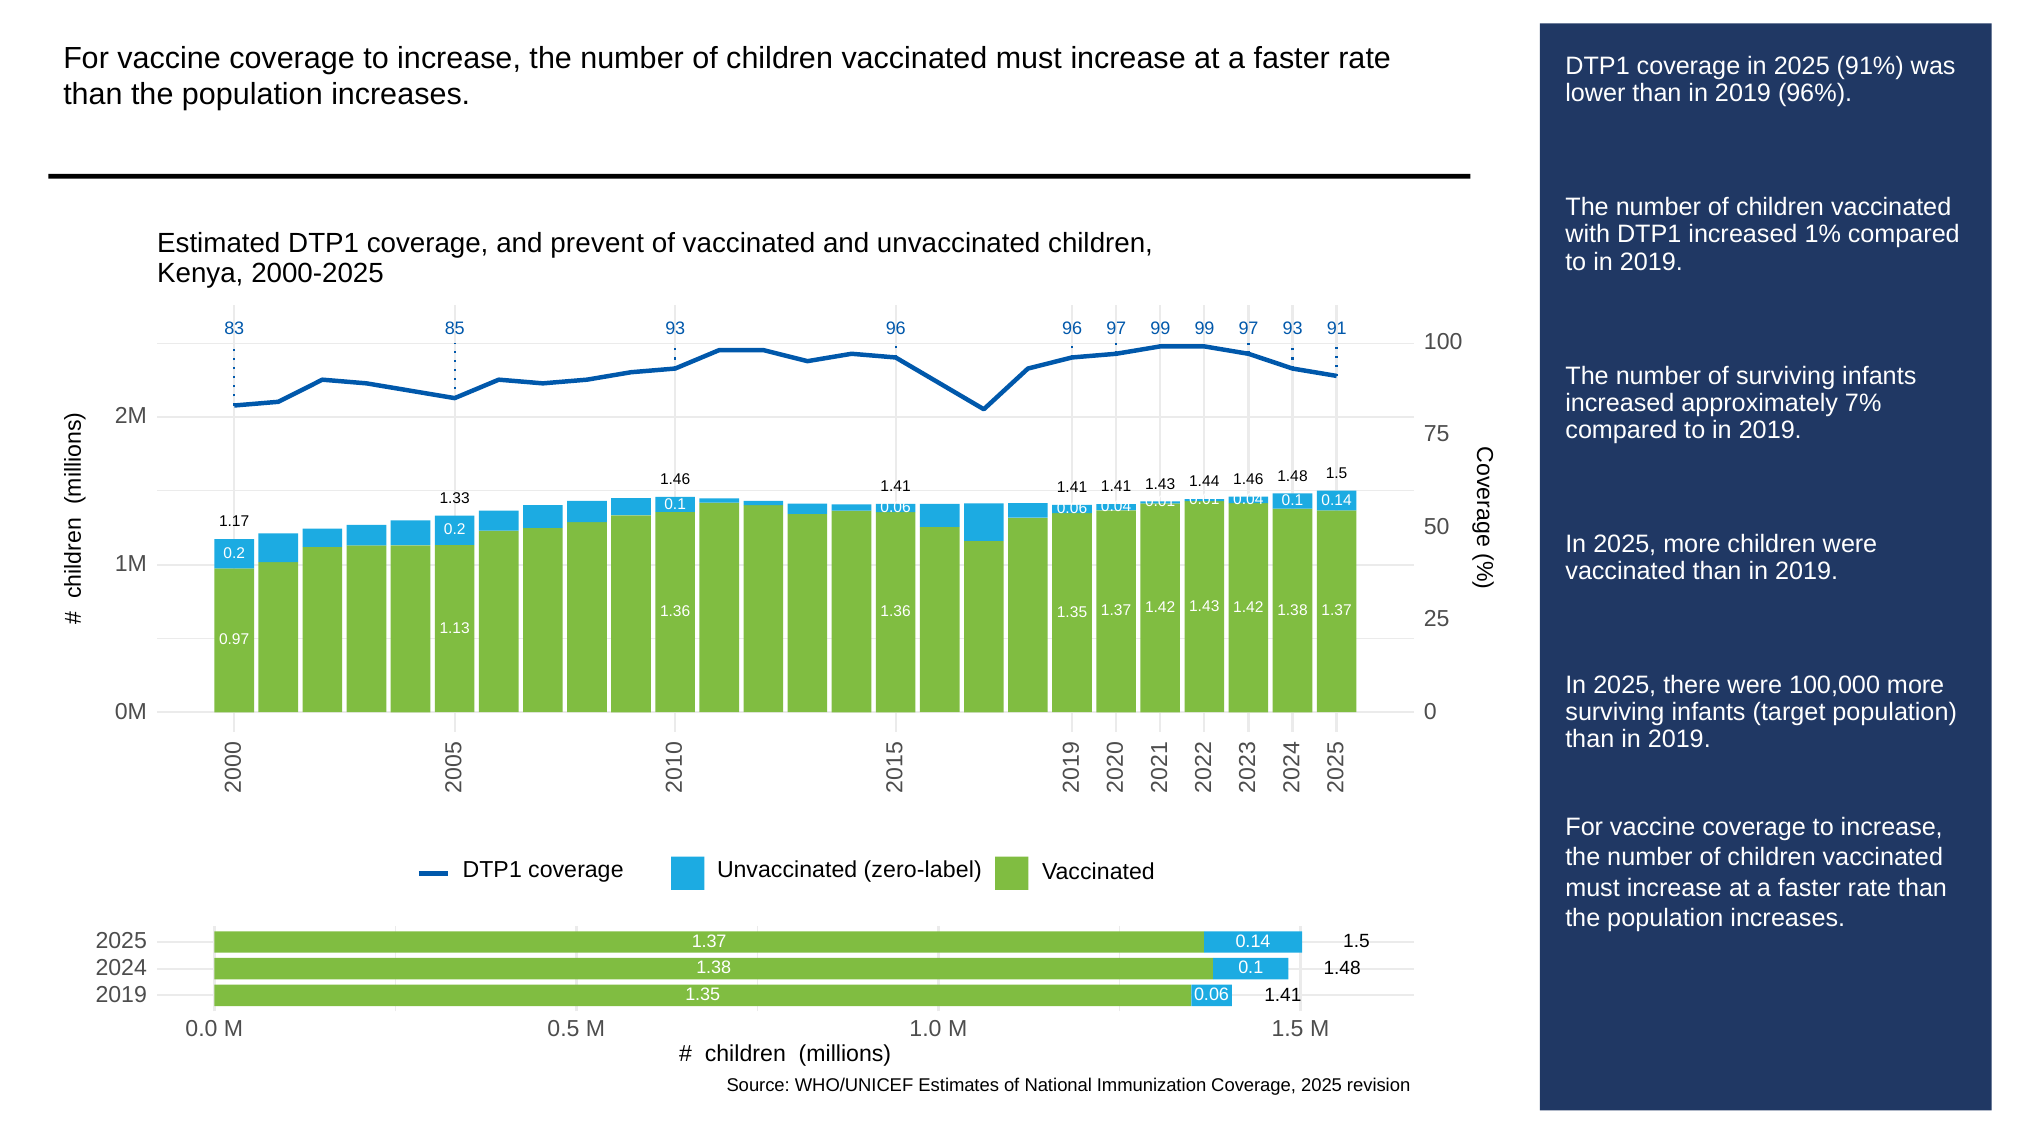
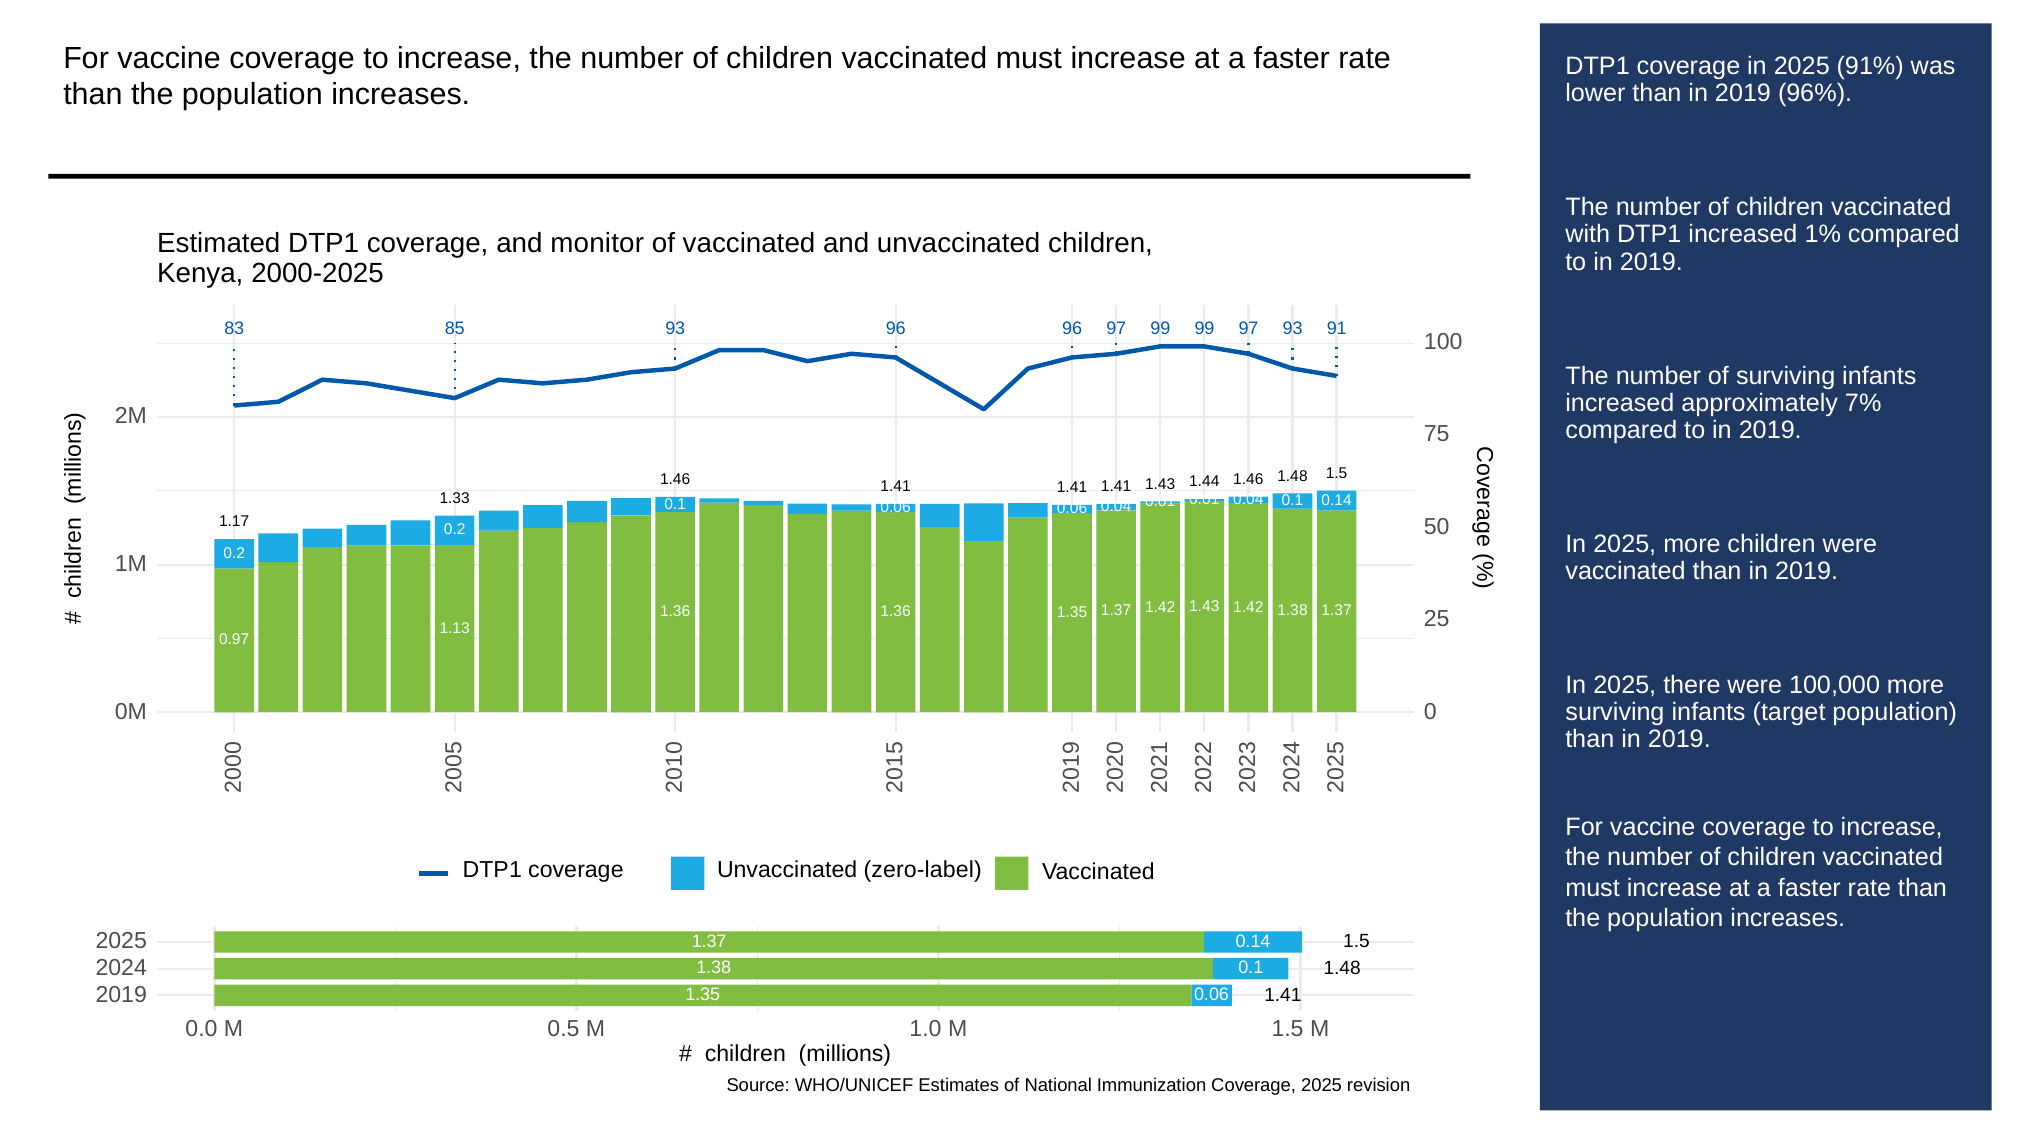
prevent: prevent -> monitor
